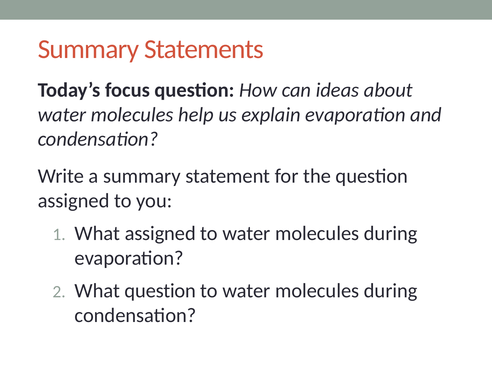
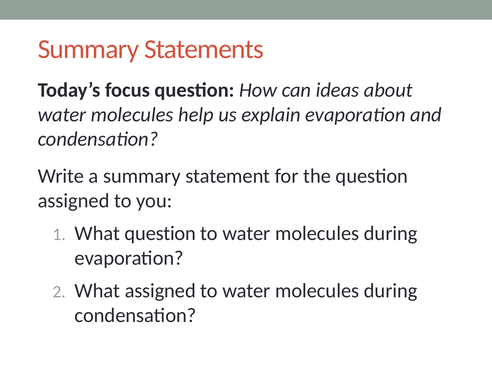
What assigned: assigned -> question
What question: question -> assigned
